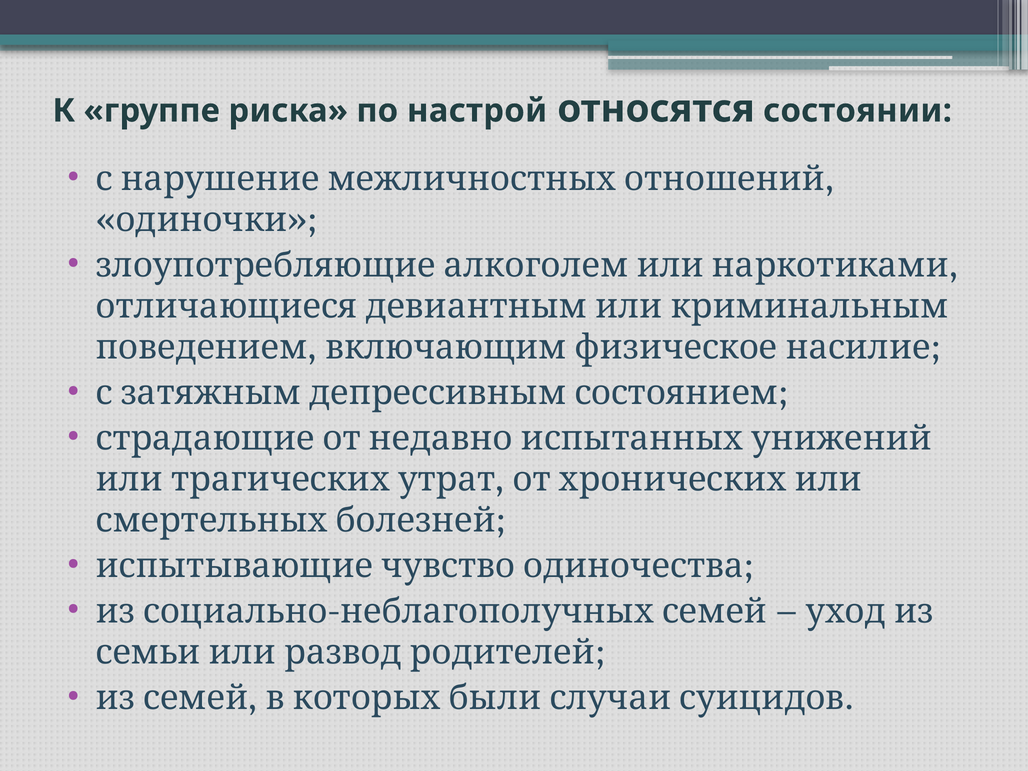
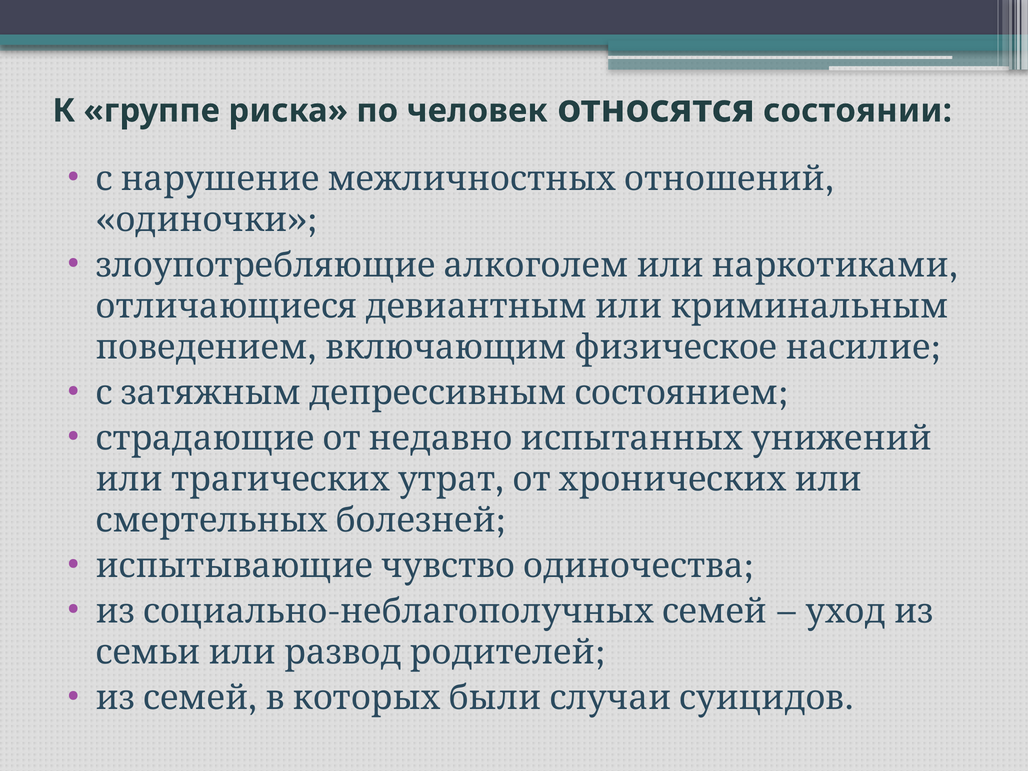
настрой: настрой -> человек
